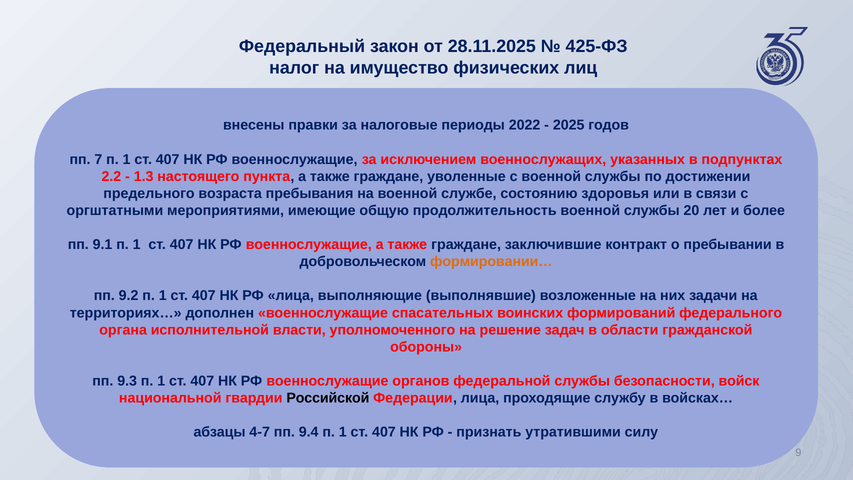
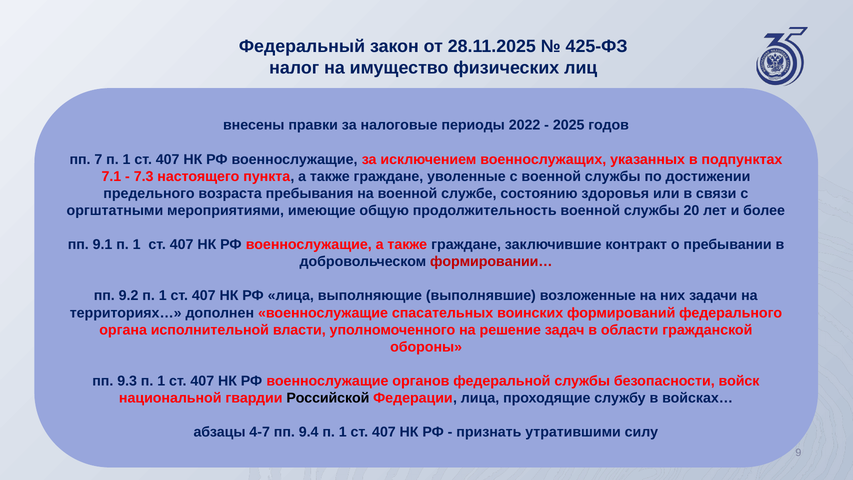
2.2: 2.2 -> 7.1
1.3: 1.3 -> 7.3
формировании… colour: orange -> red
